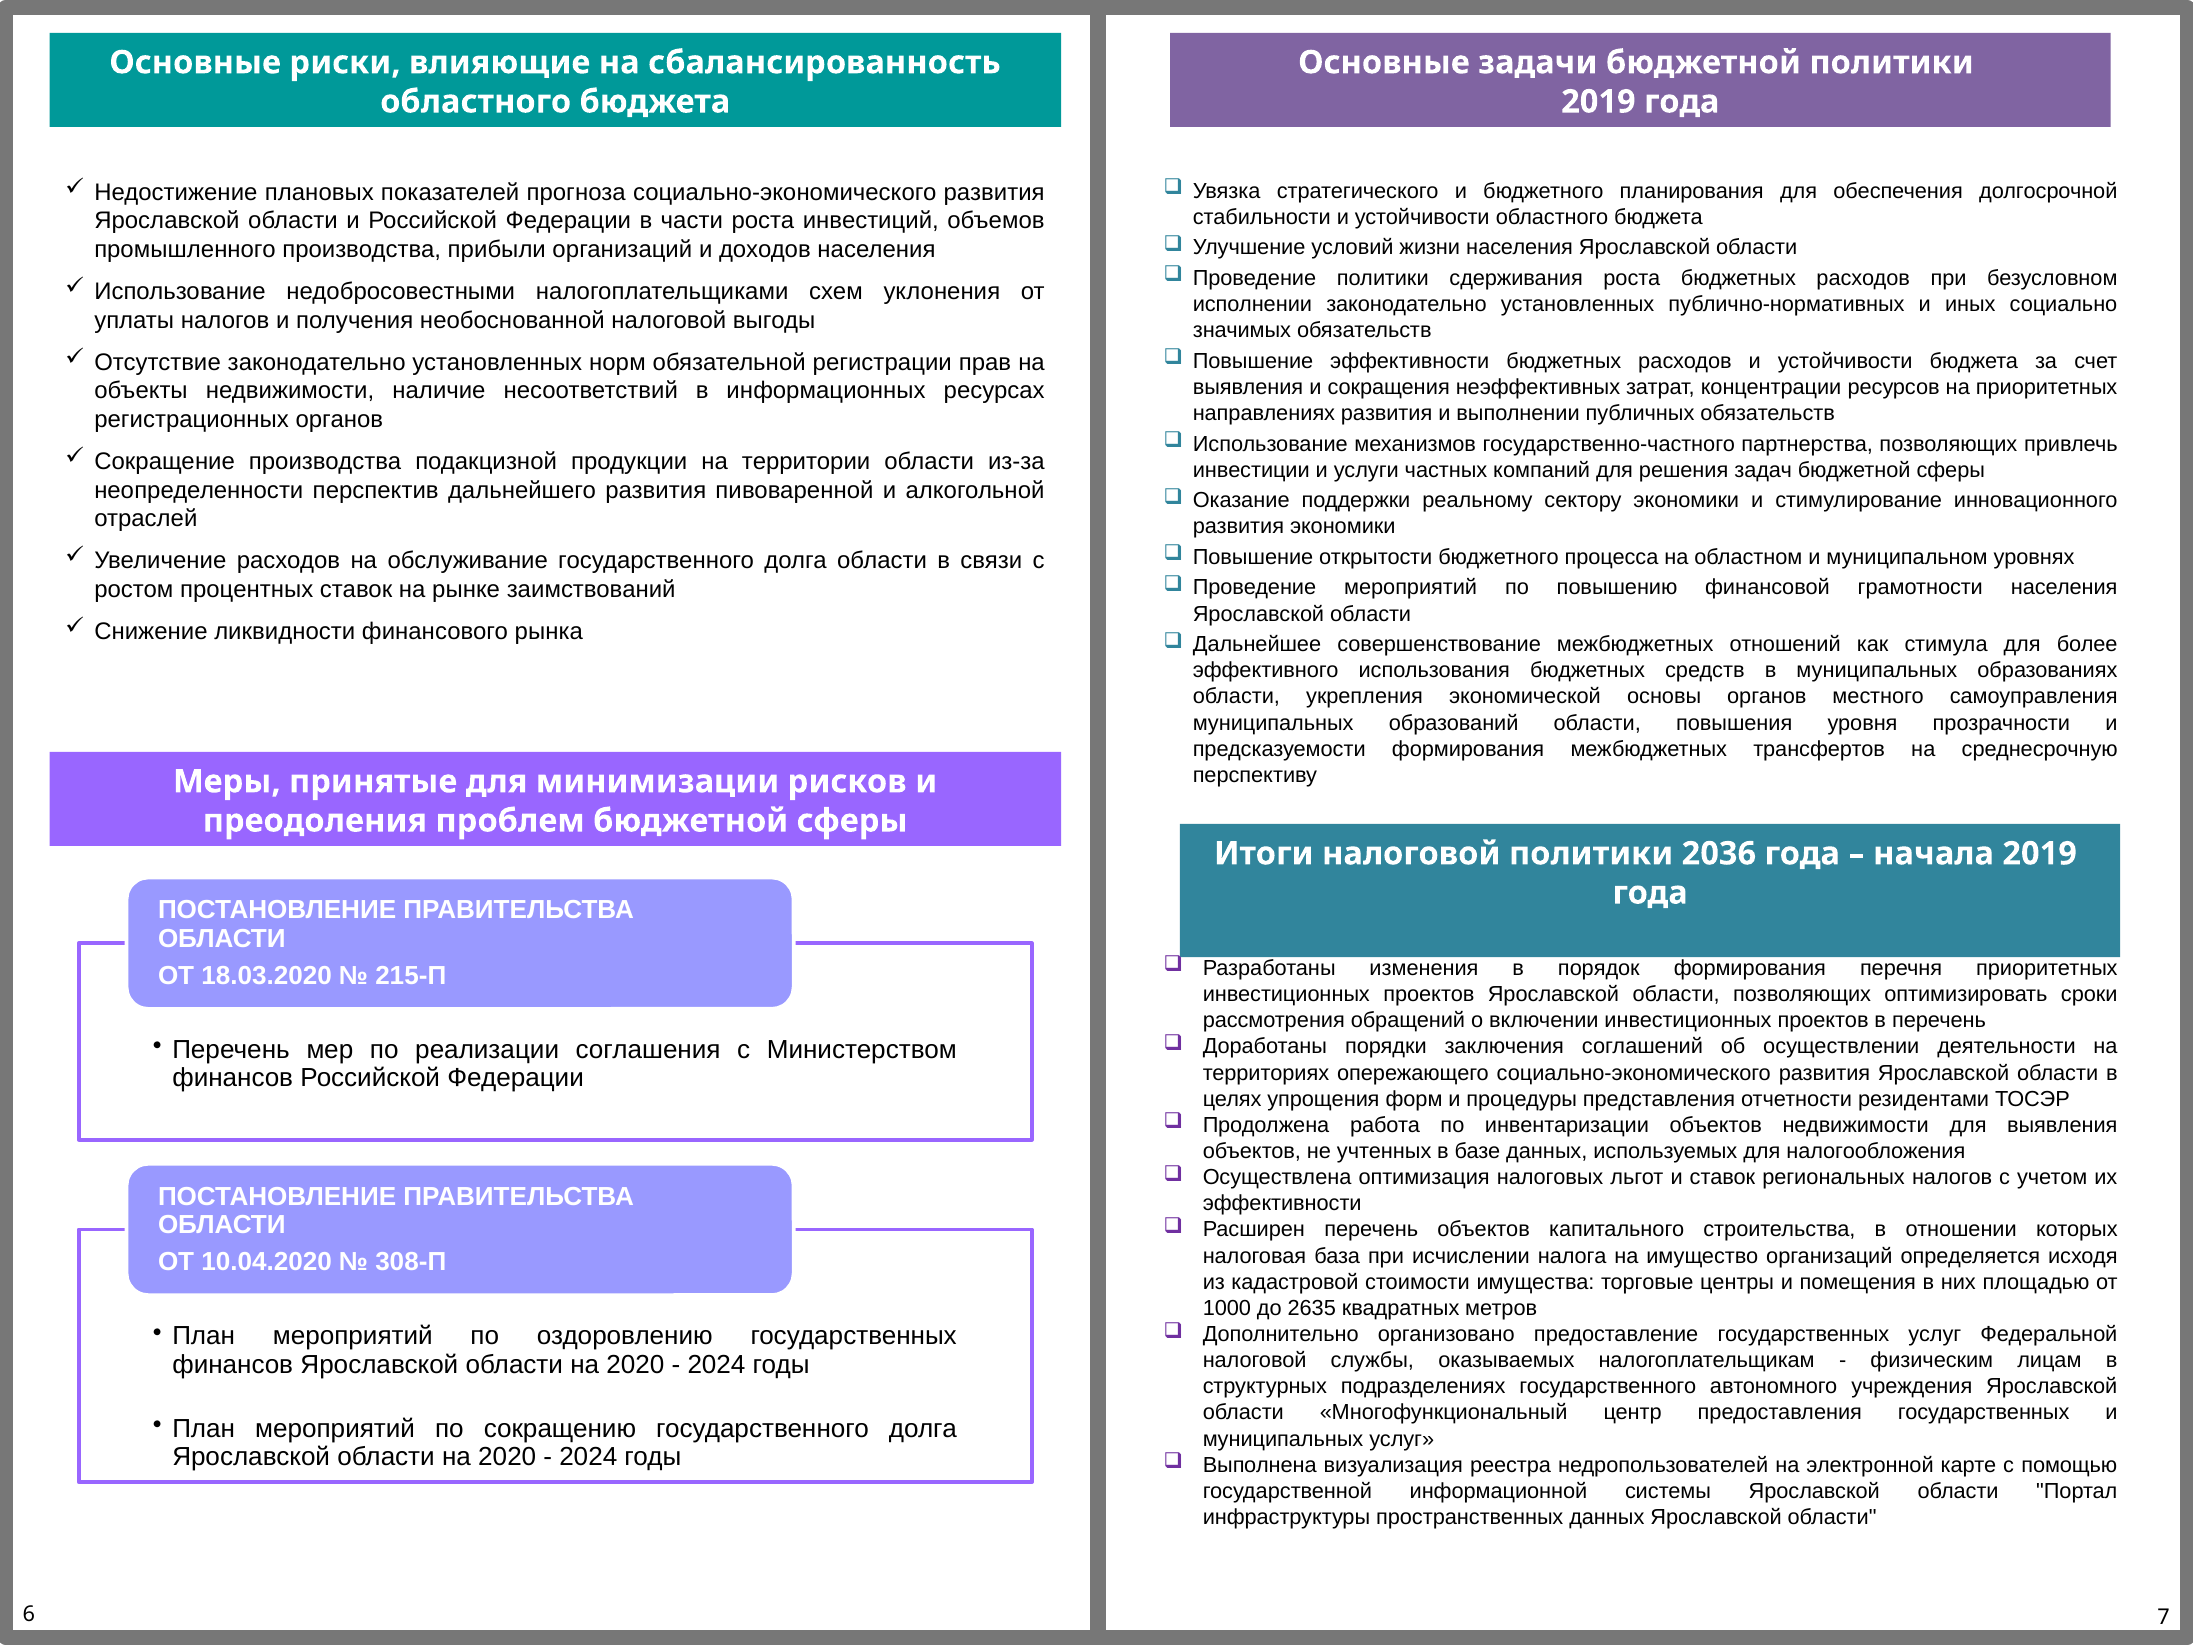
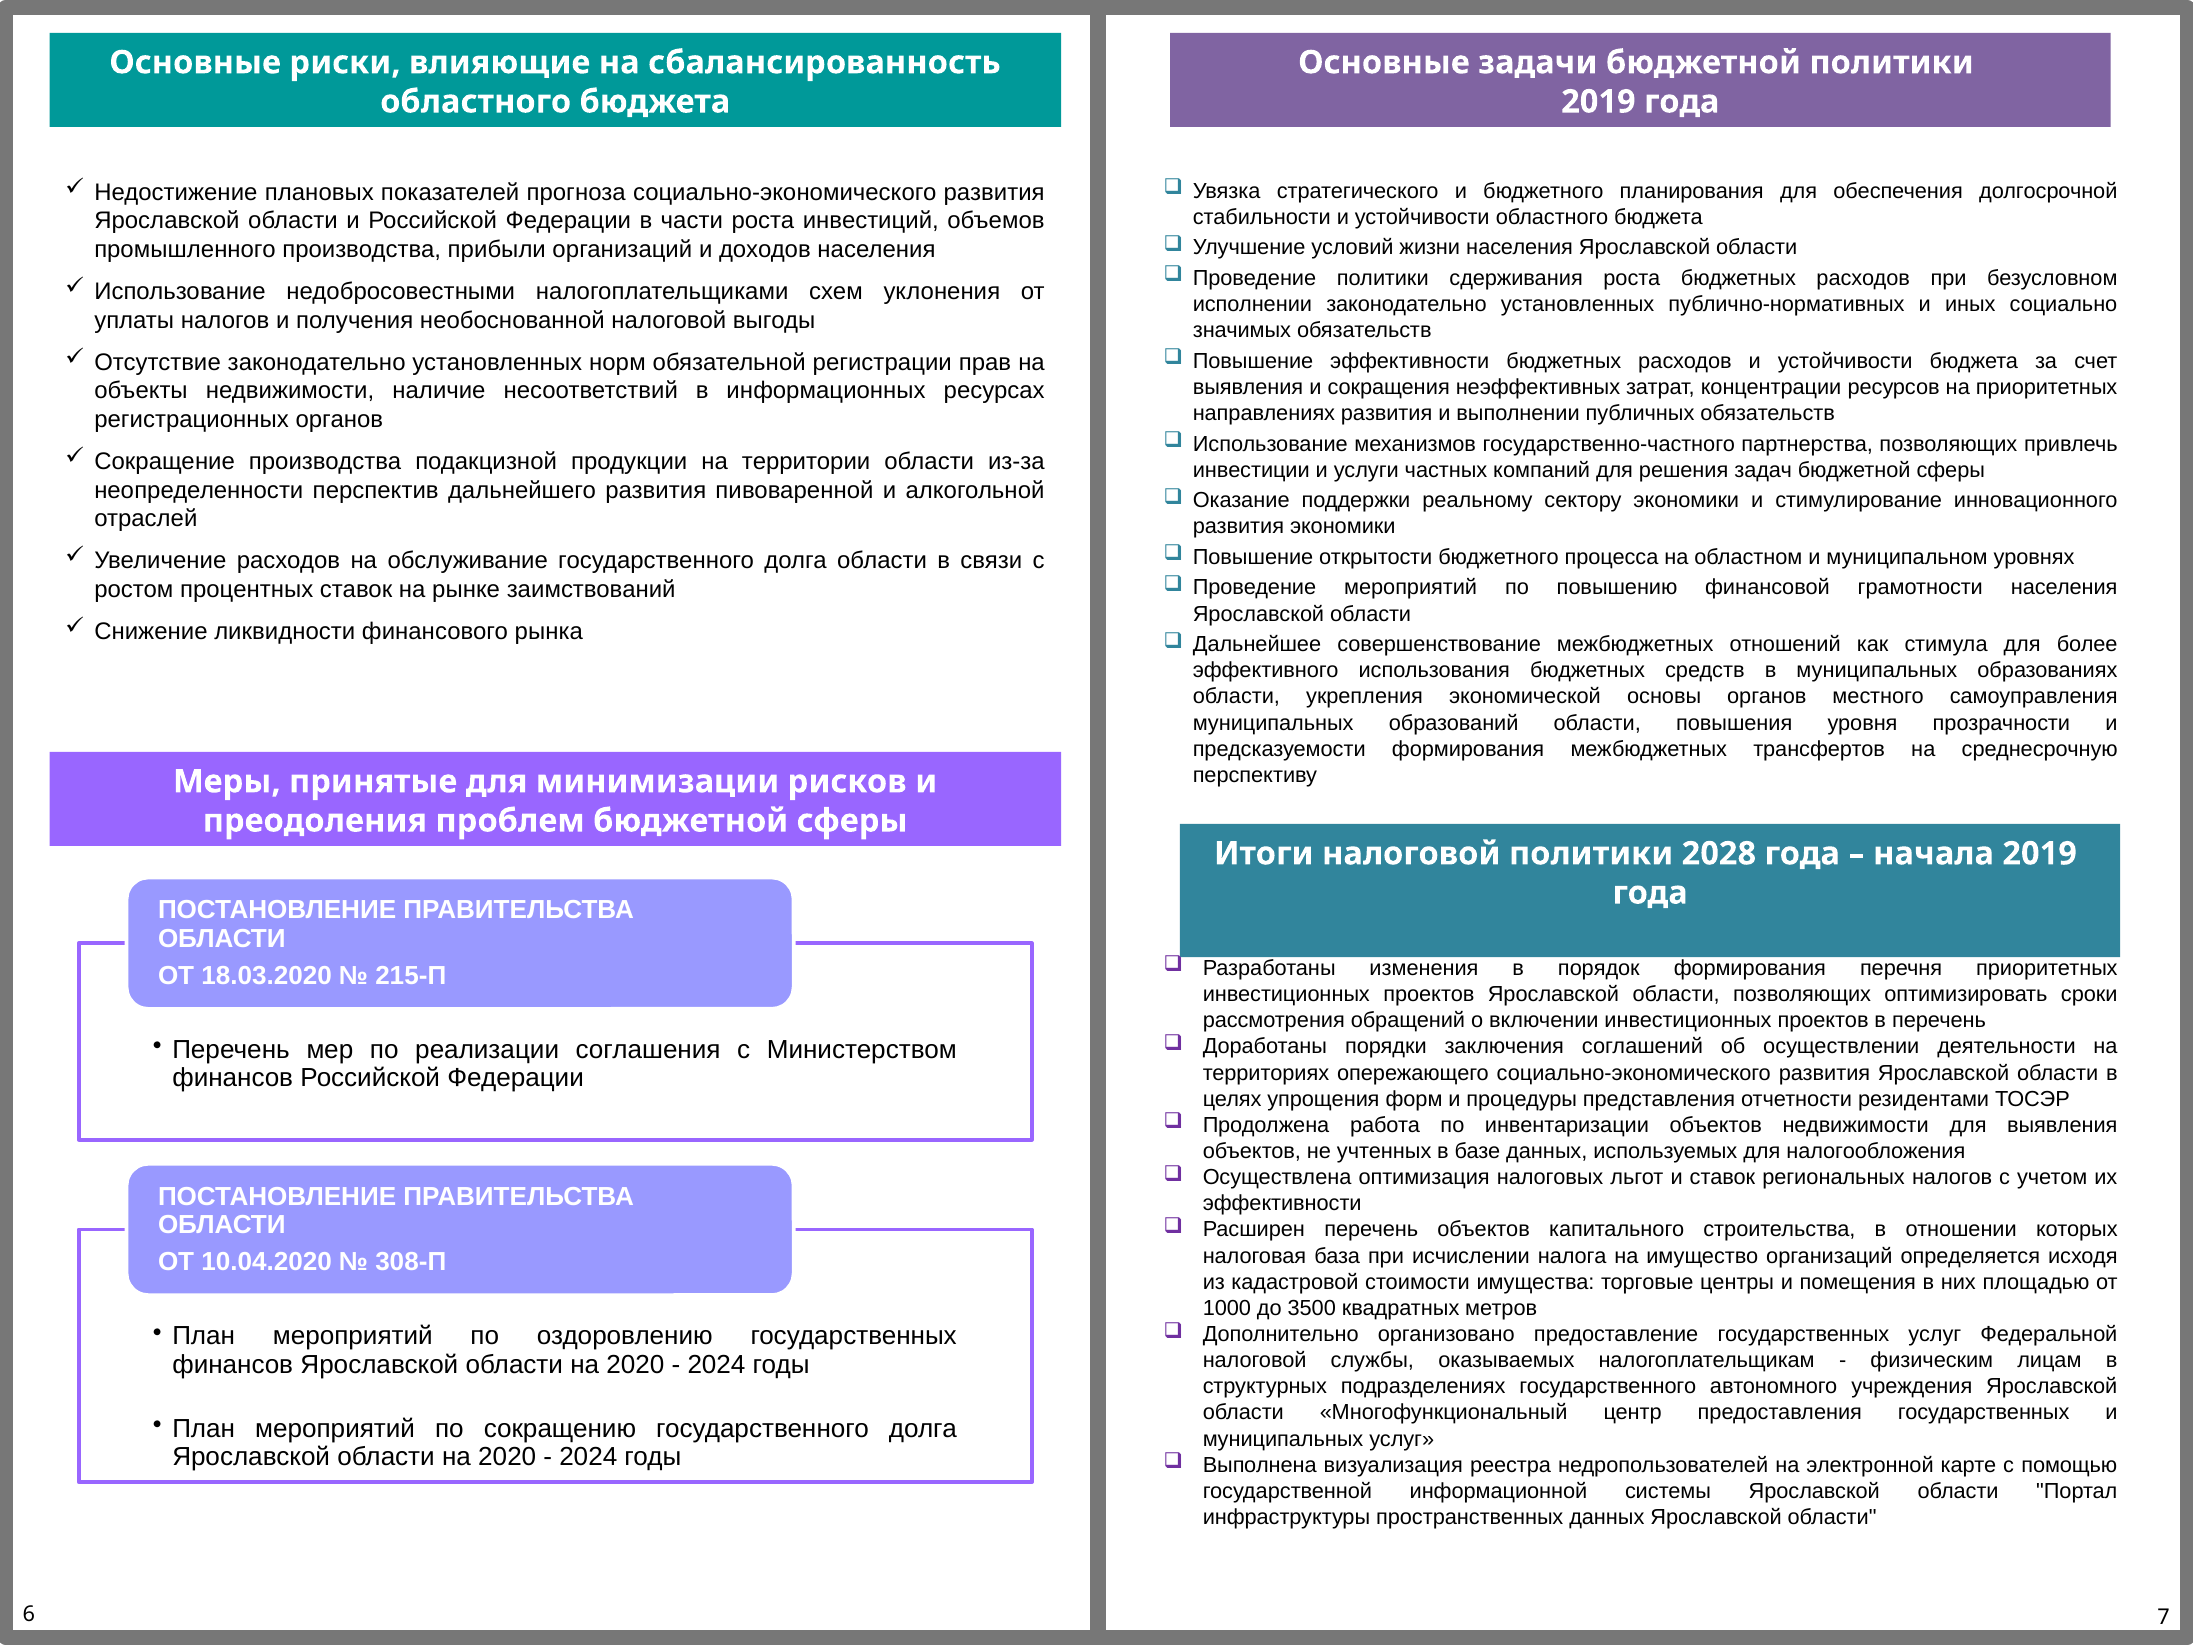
2036: 2036 -> 2028
2635: 2635 -> 3500
